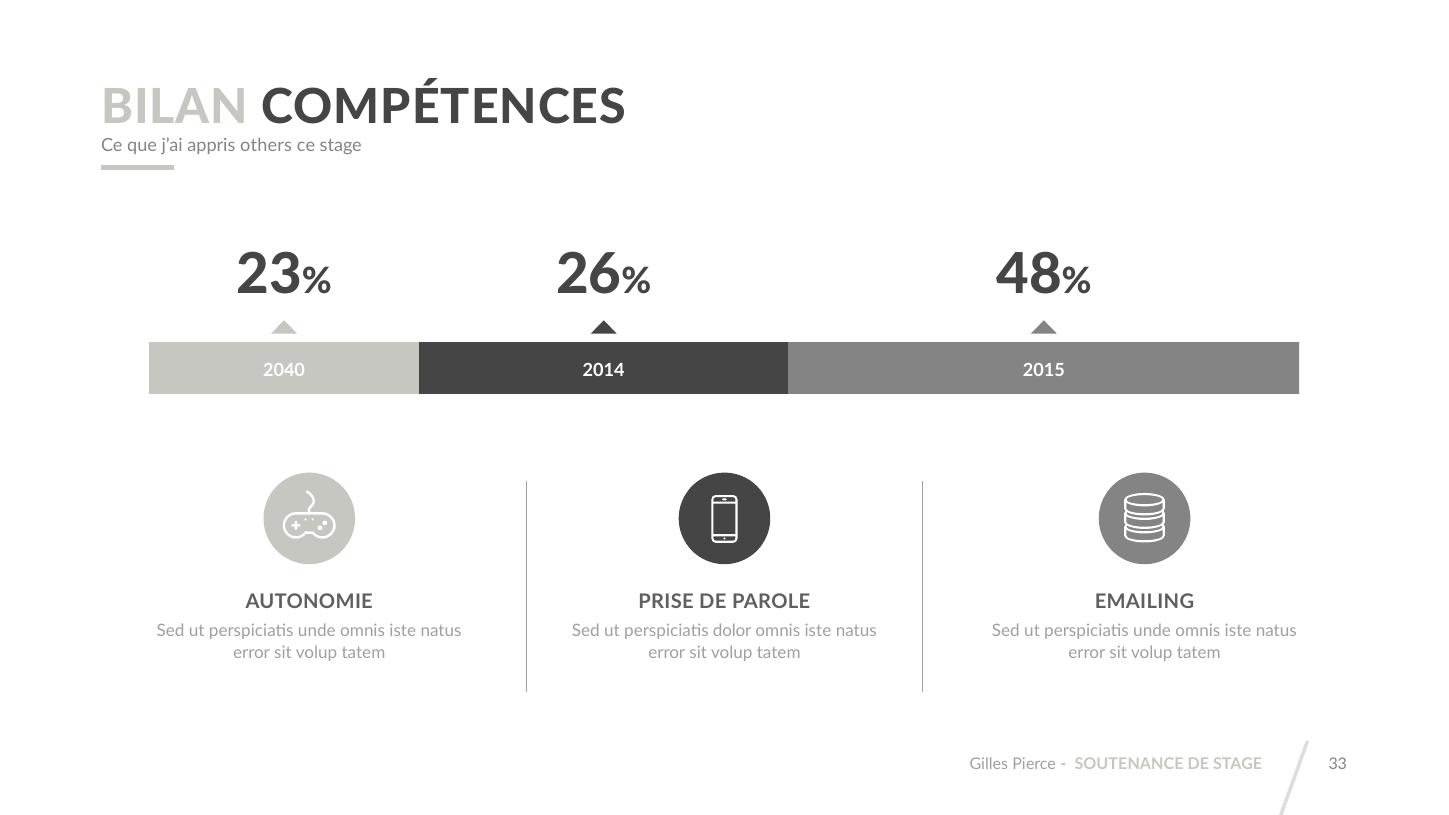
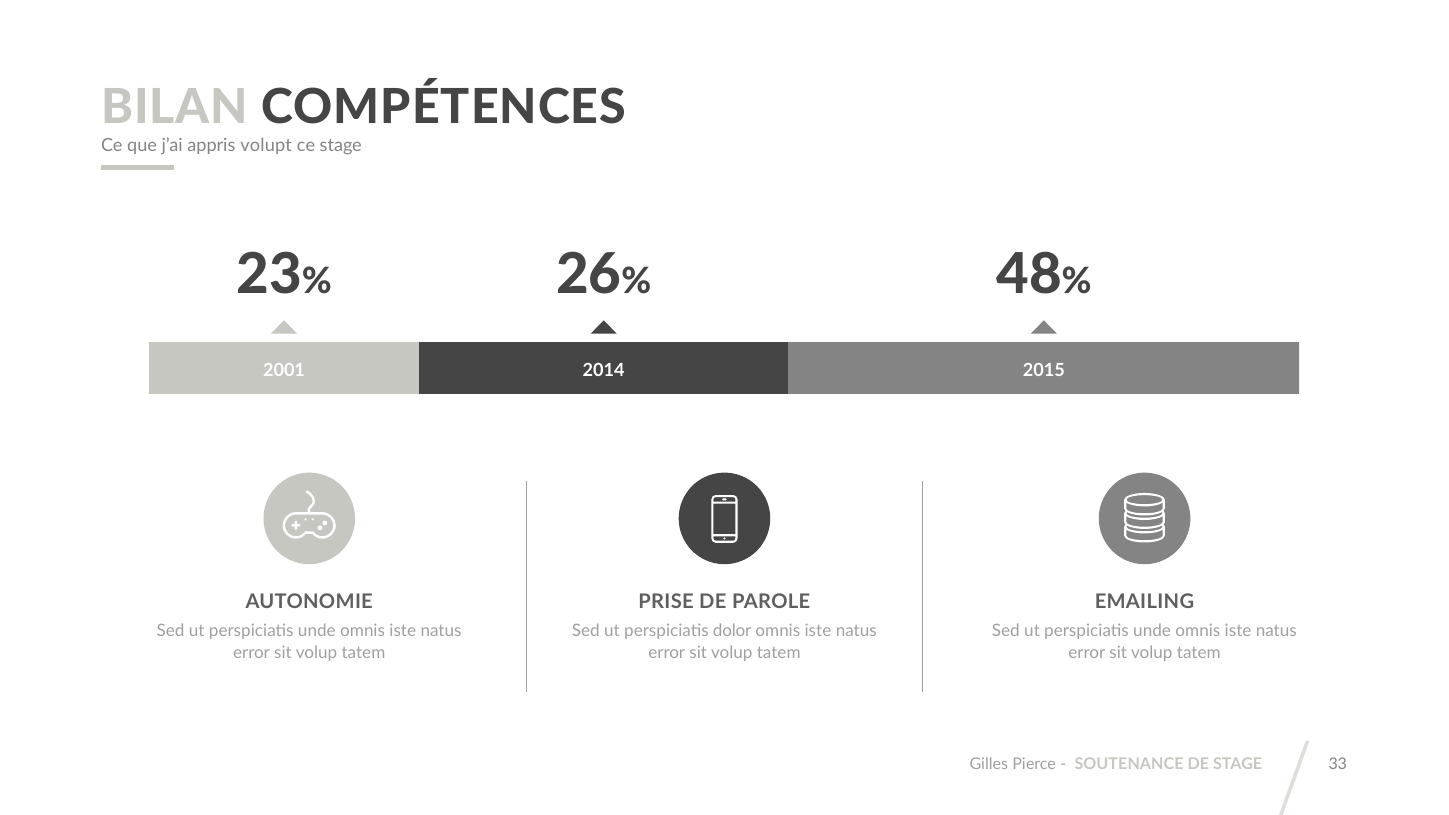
others: others -> volupt
2040: 2040 -> 2001
